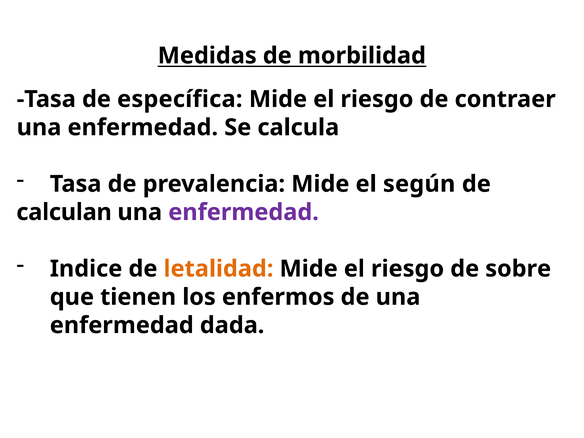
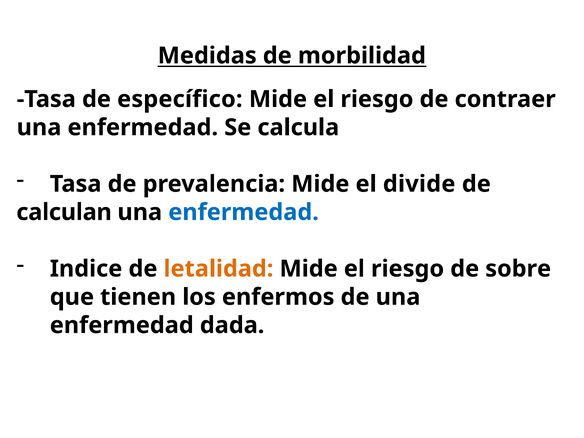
específica: específica -> específico
según: según -> divide
enfermedad at (244, 212) colour: purple -> blue
